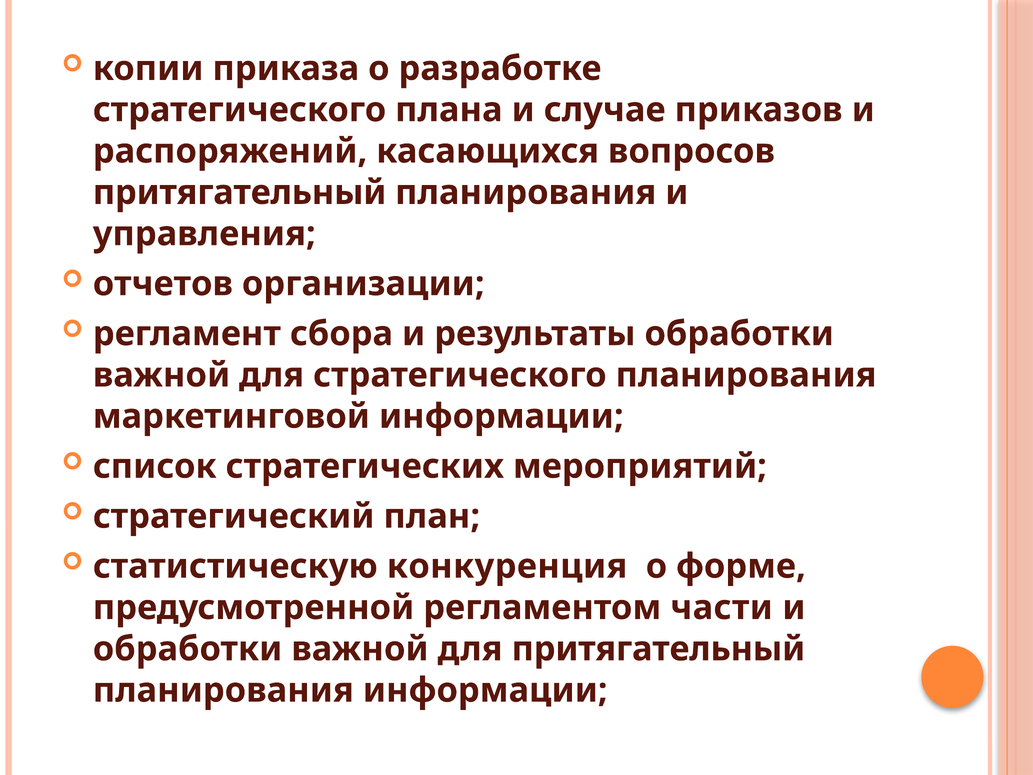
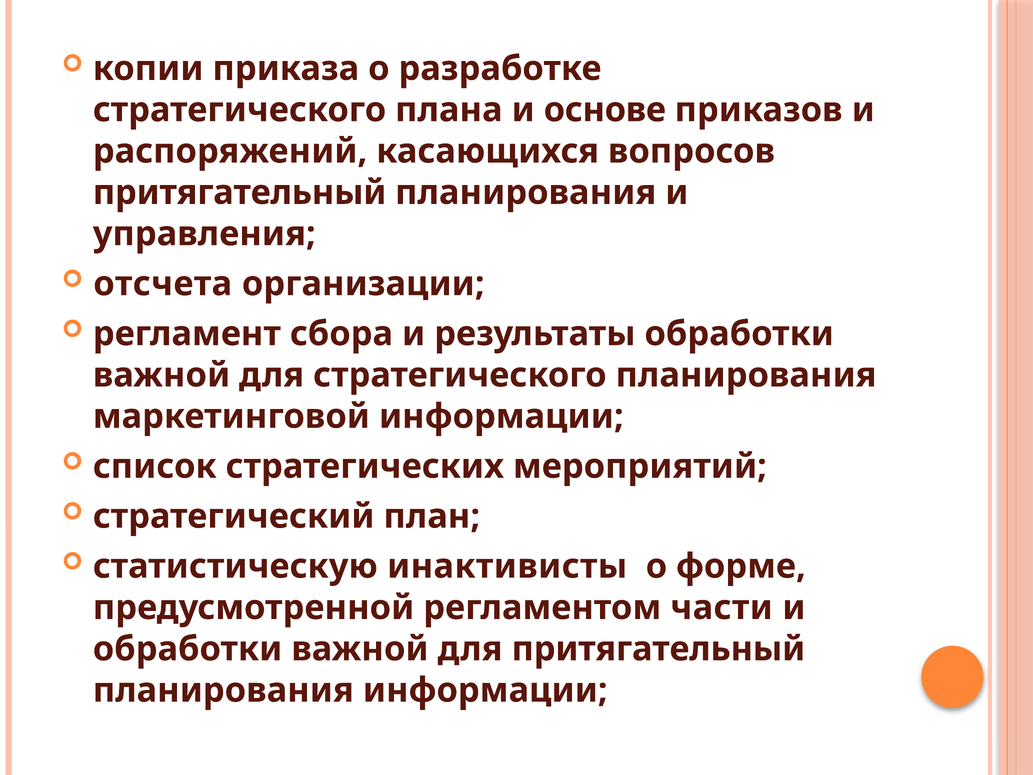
случае: случае -> основе
отчетов: отчетов -> отсчета
конкуренция: конкуренция -> инактивисты
